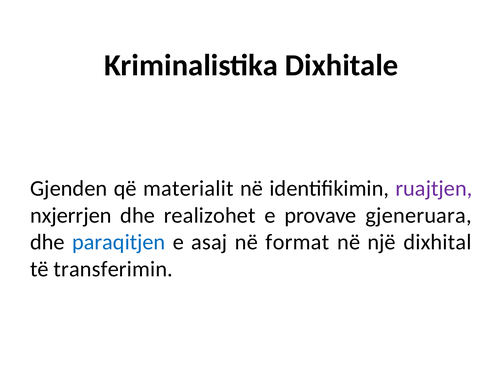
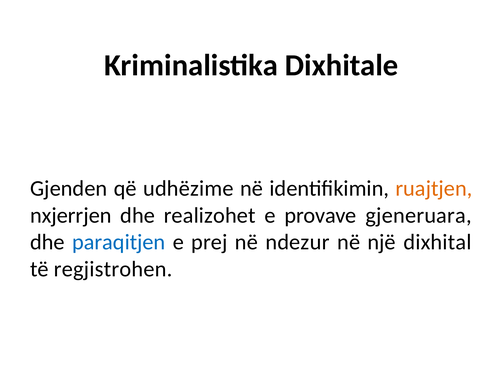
materialit: materialit -> udhëzime
ruajtjen colour: purple -> orange
asaj: asaj -> prej
format: format -> ndezur
transferimin: transferimin -> regjistrohen
